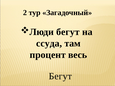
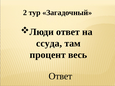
Люди бегут: бегут -> ответ
Бегут at (60, 76): Бегут -> Ответ
